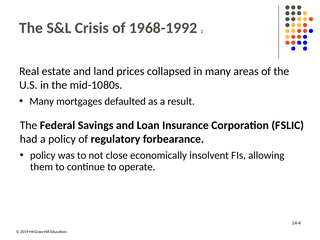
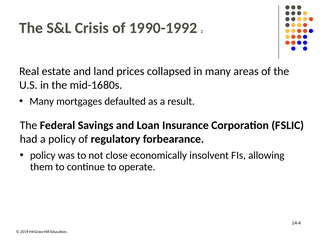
68-19: 68-19 -> 90-19
mid-10: mid-10 -> mid-16
